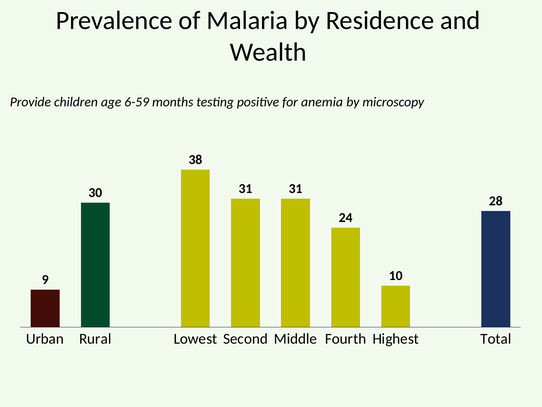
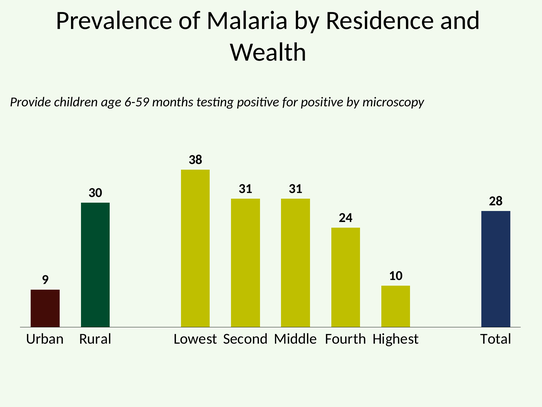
for anemia: anemia -> positive
